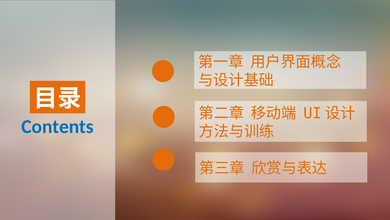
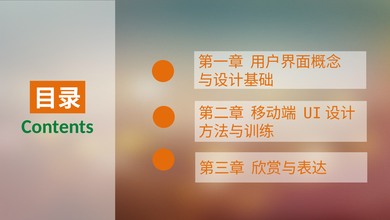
Contents colour: blue -> green
